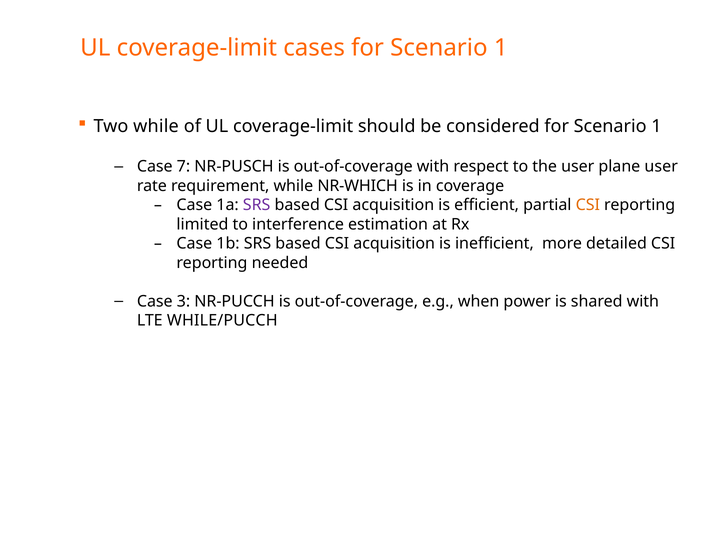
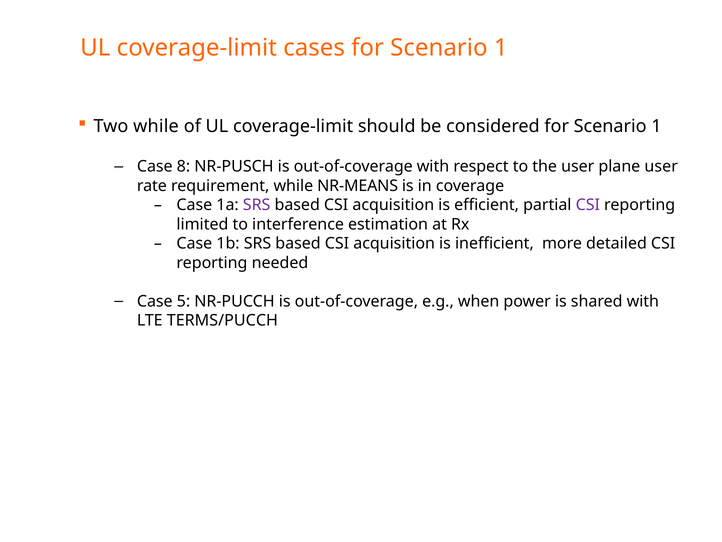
7: 7 -> 8
NR-WHICH: NR-WHICH -> NR-MEANS
CSI at (588, 205) colour: orange -> purple
3: 3 -> 5
WHILE/PUCCH: WHILE/PUCCH -> TERMS/PUCCH
